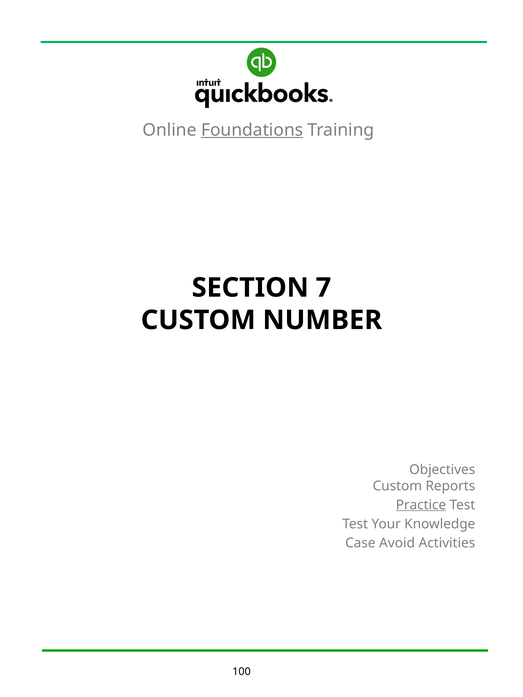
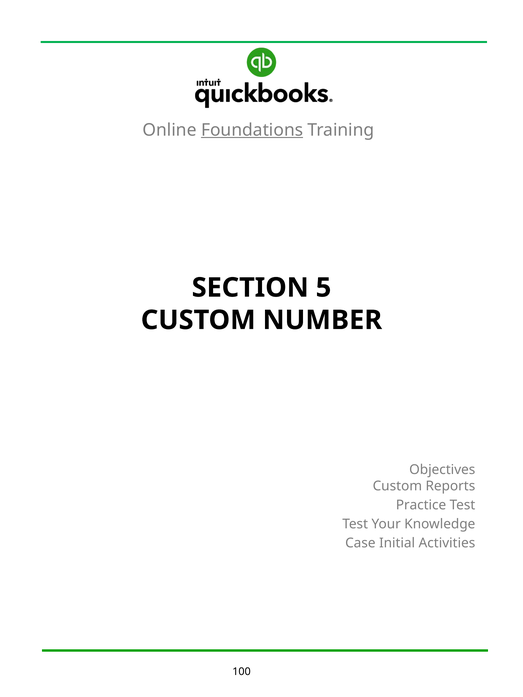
7: 7 -> 5
Practice underline: present -> none
Avoid: Avoid -> Initial
